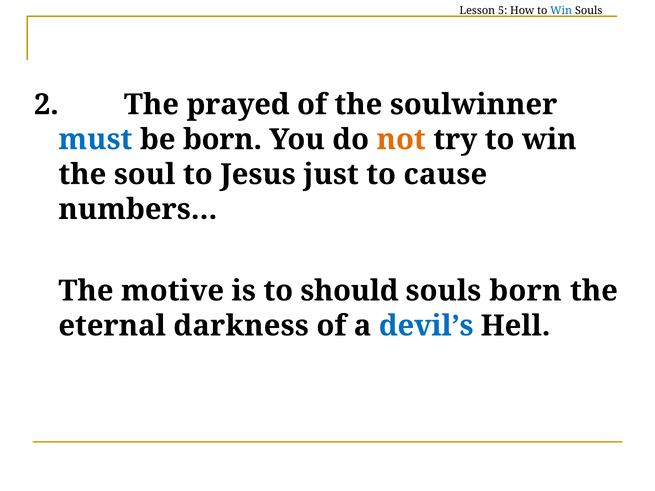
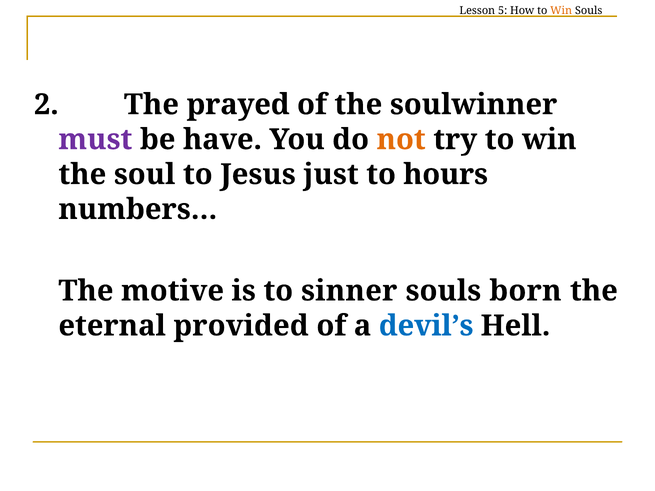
Win at (561, 11) colour: blue -> orange
must colour: blue -> purple
be born: born -> have
cause: cause -> hours
should: should -> sinner
darkness: darkness -> provided
